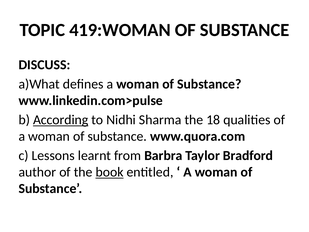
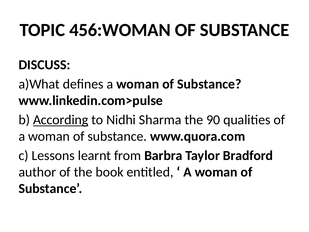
419:WOMAN: 419:WOMAN -> 456:WOMAN
18: 18 -> 90
book underline: present -> none
